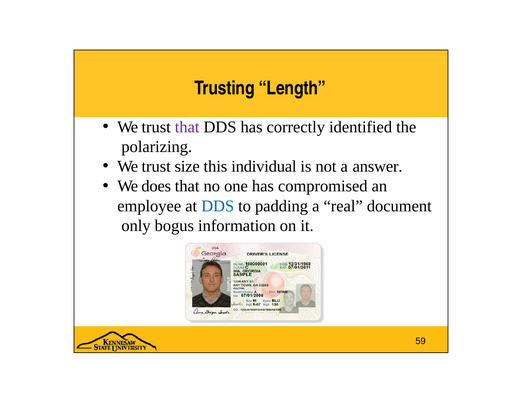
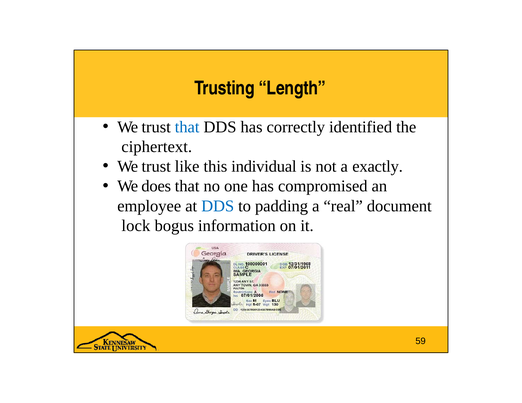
that at (187, 127) colour: purple -> blue
polarizing: polarizing -> ciphertext
size: size -> like
answer: answer -> exactly
only: only -> lock
